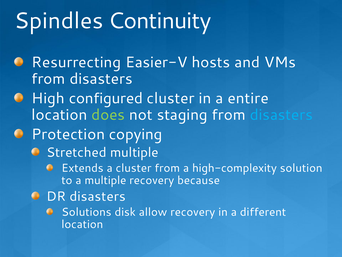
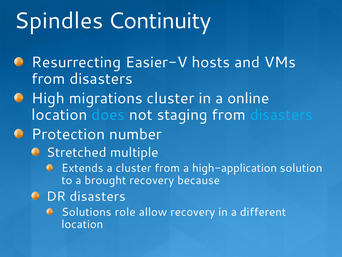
configured: configured -> migrations
entire: entire -> online
does colour: light green -> light blue
copying: copying -> number
high-complexity: high-complexity -> high-application
a multiple: multiple -> brought
disk: disk -> role
